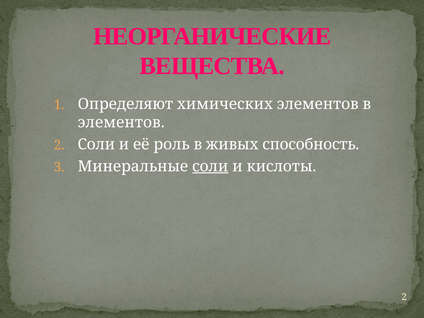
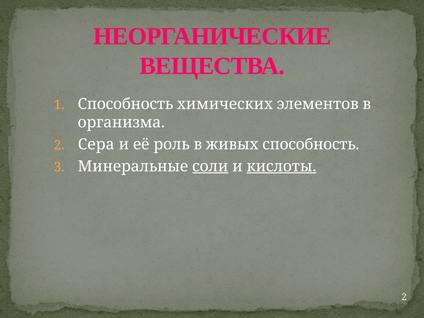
Определяют at (125, 104): Определяют -> Способность
элементов at (121, 123): элементов -> организма
2 Соли: Соли -> Сера
кислоты underline: none -> present
